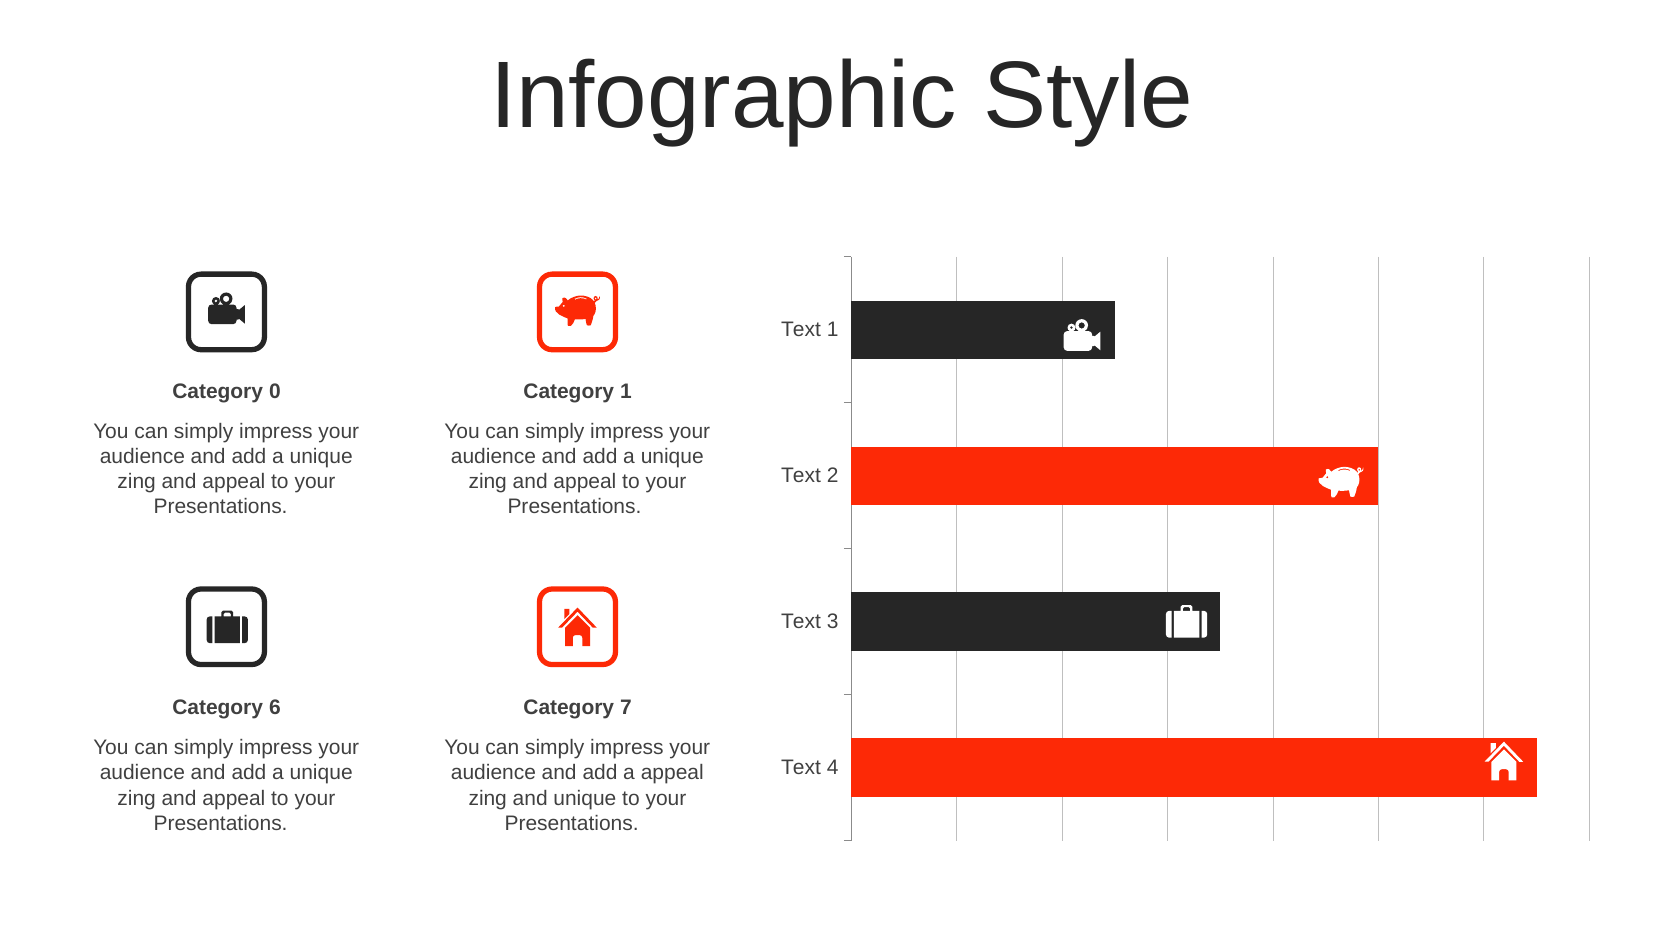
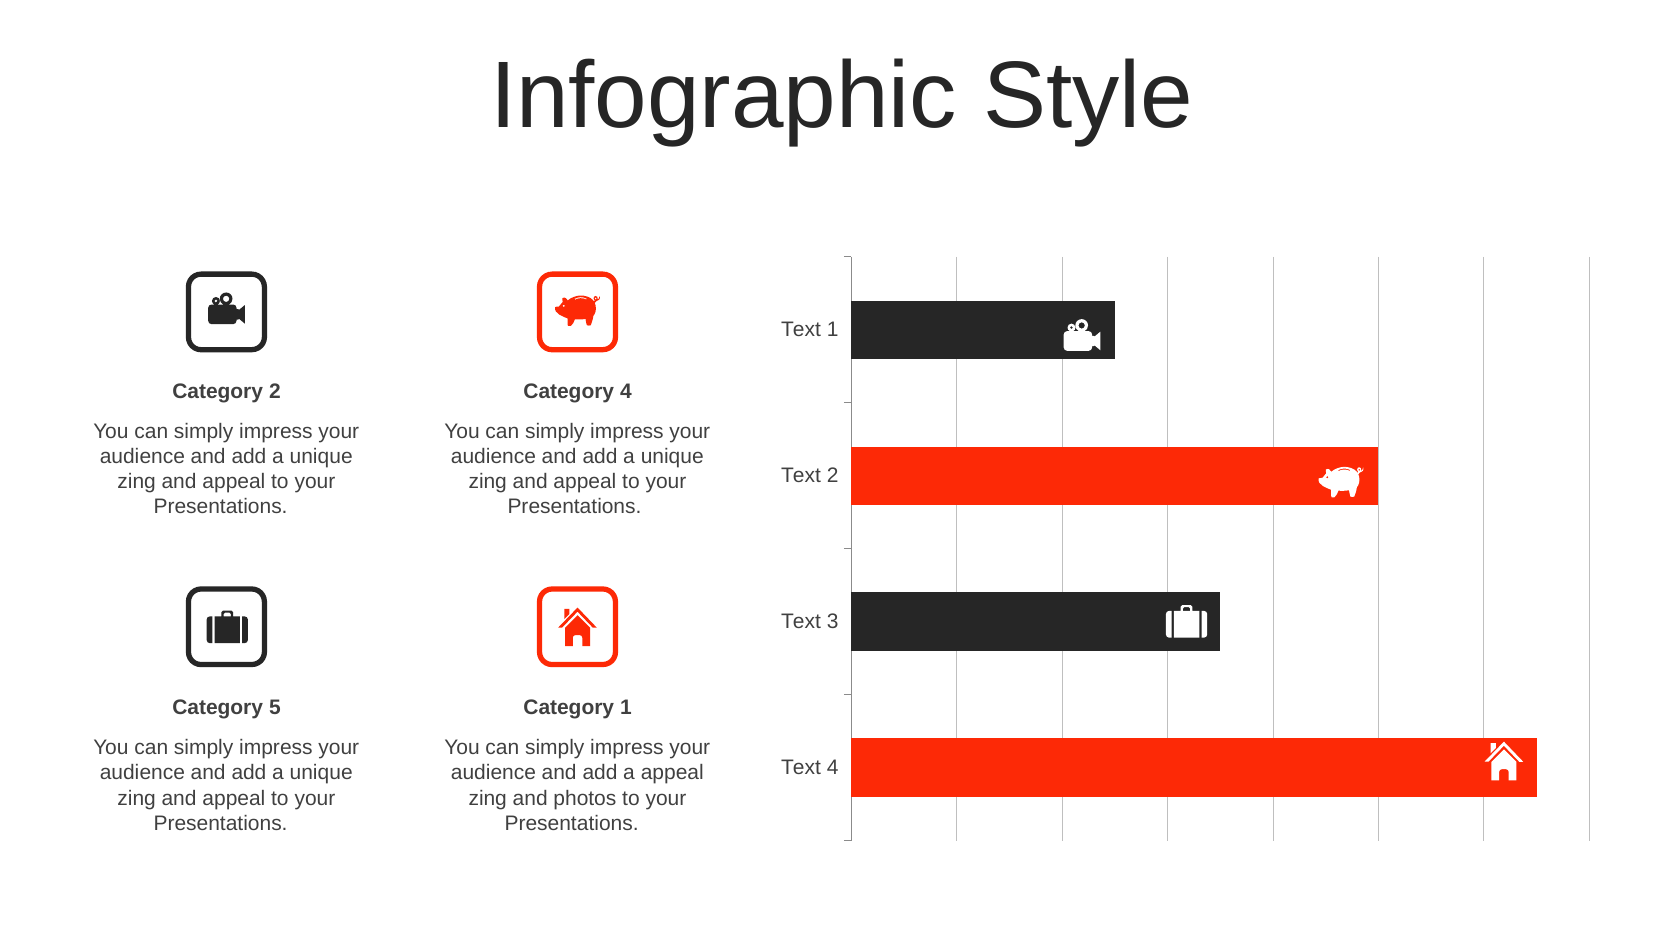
Category 0: 0 -> 2
Category 1: 1 -> 4
6: 6 -> 5
Category 7: 7 -> 1
and unique: unique -> photos
